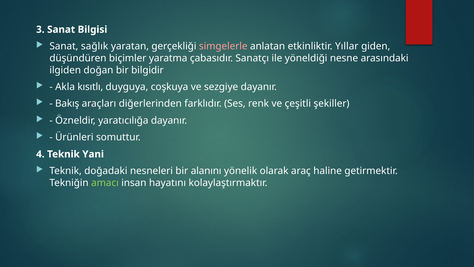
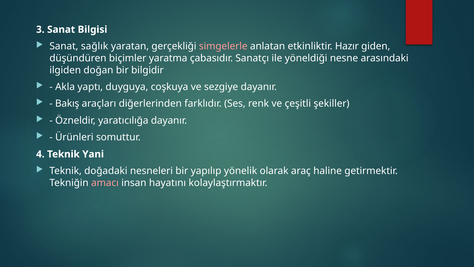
Yıllar: Yıllar -> Hazır
kısıtlı: kısıtlı -> yaptı
alanını: alanını -> yapılıp
amacı colour: light green -> pink
